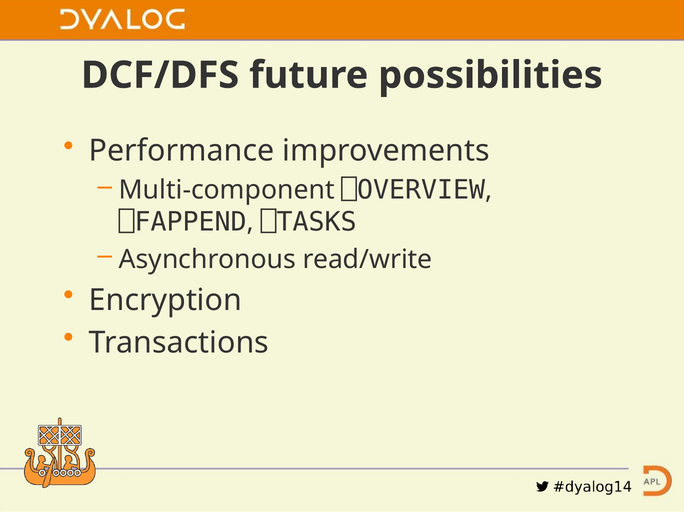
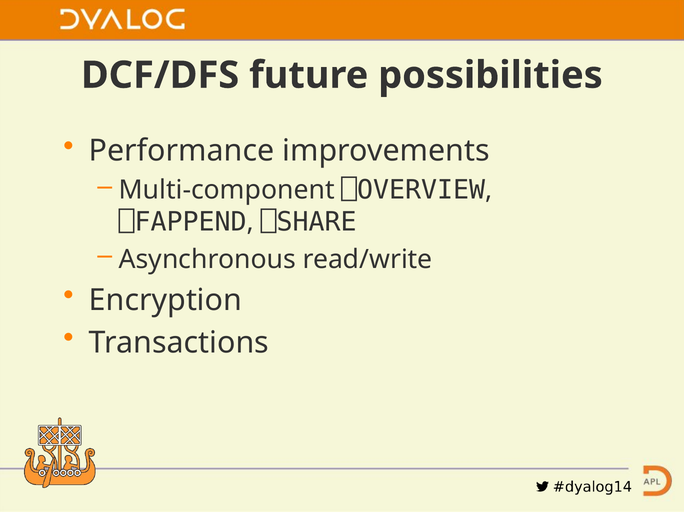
⎕TASKS: ⎕TASKS -> ⎕SHARE
